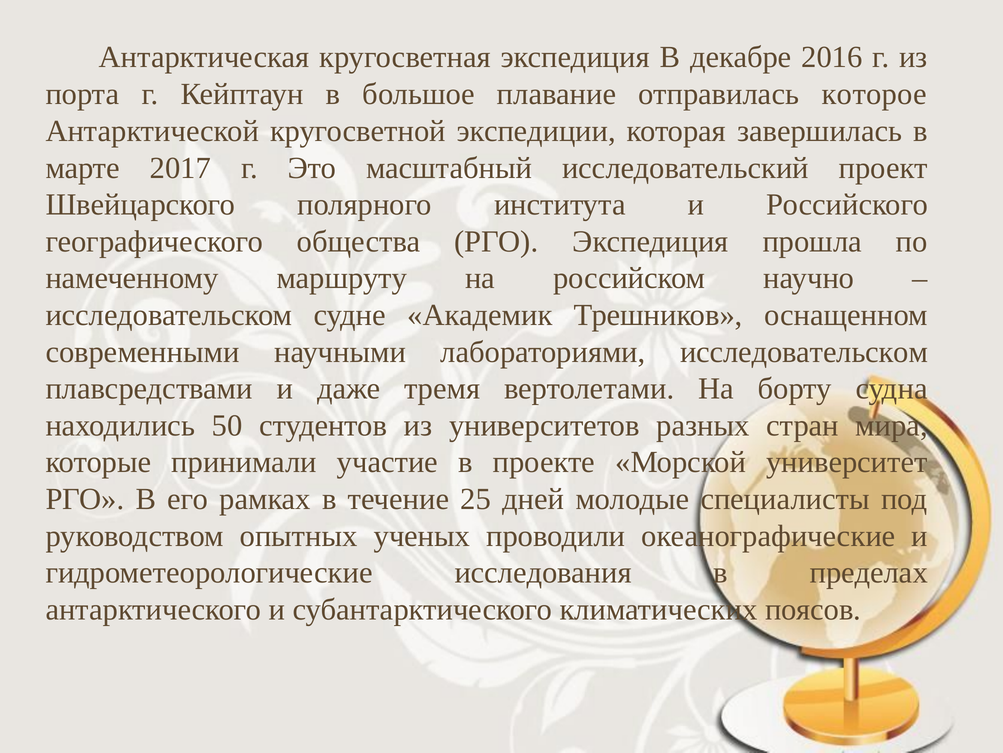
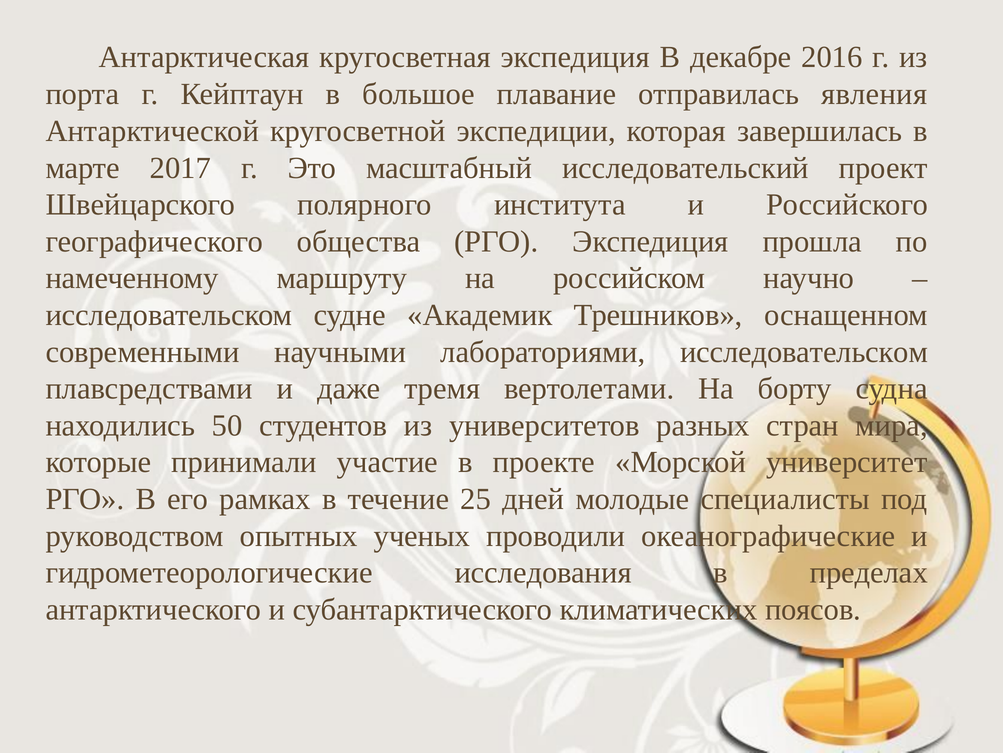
которое: которое -> явления
